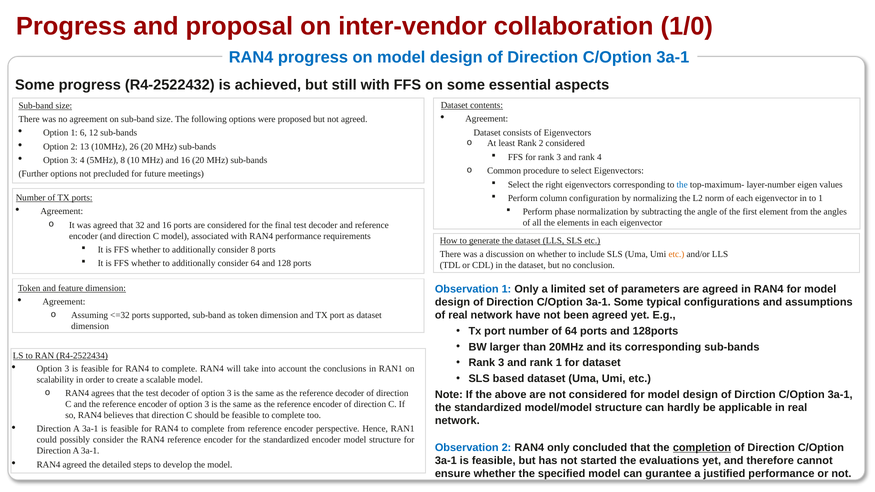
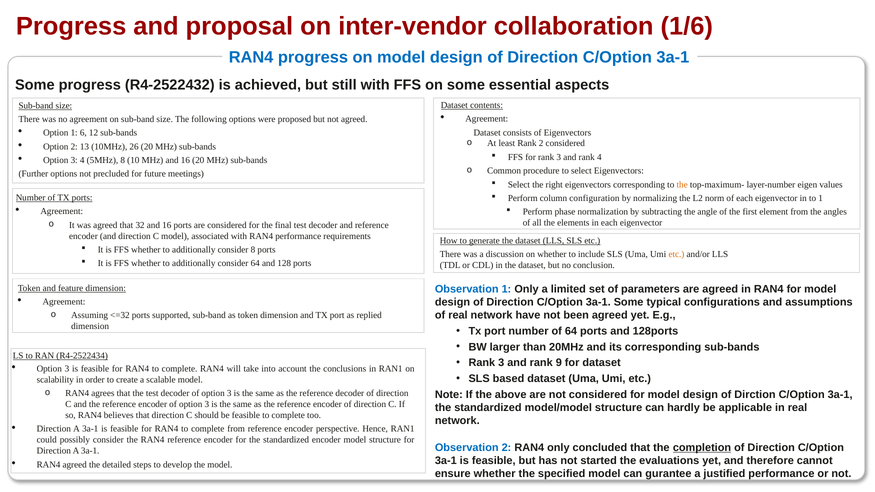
1/0: 1/0 -> 1/6
the at (682, 185) colour: blue -> orange
as dataset: dataset -> replied
rank 1: 1 -> 9
